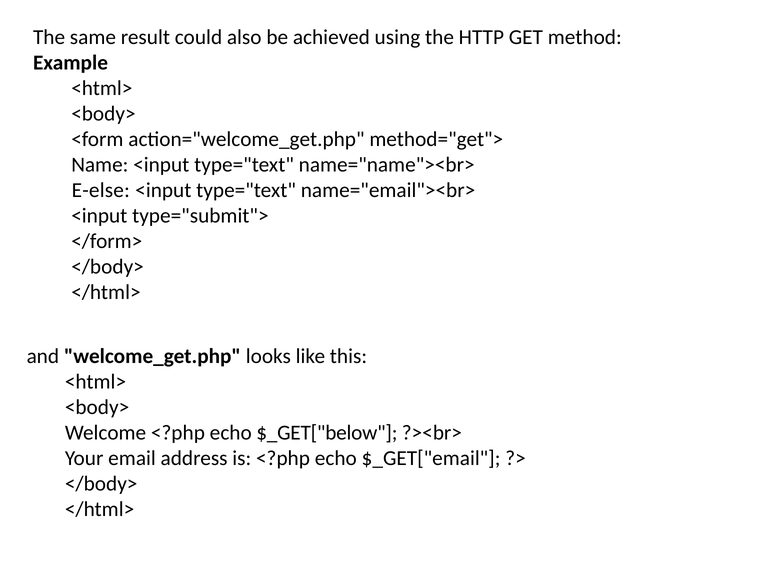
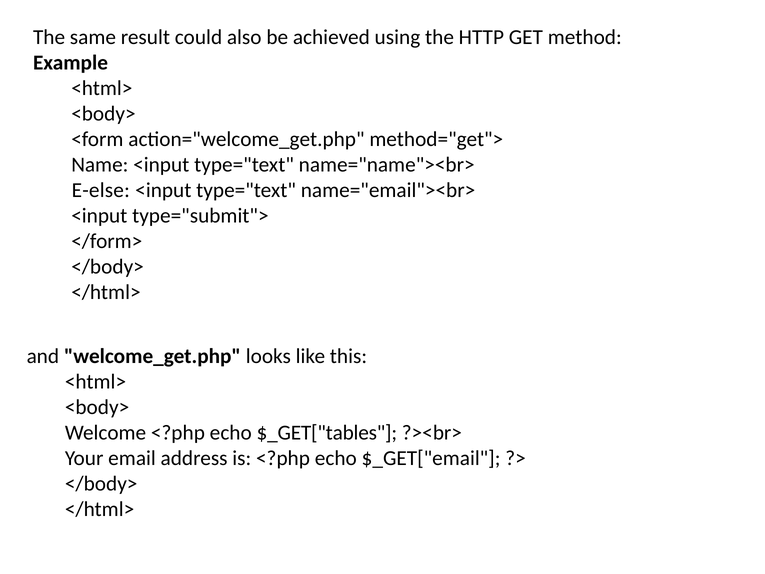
$_GET["below: $_GET["below -> $_GET["tables
